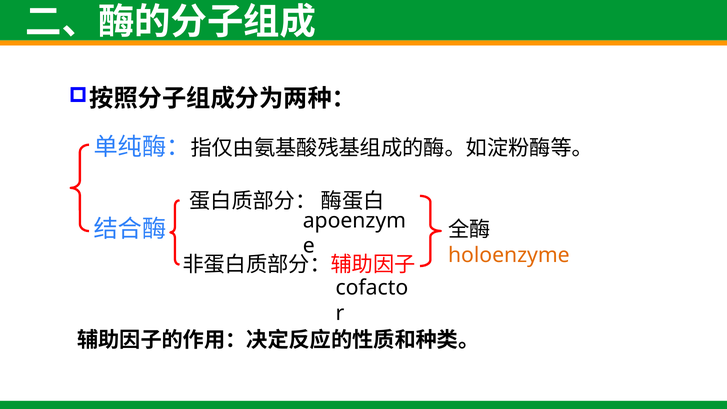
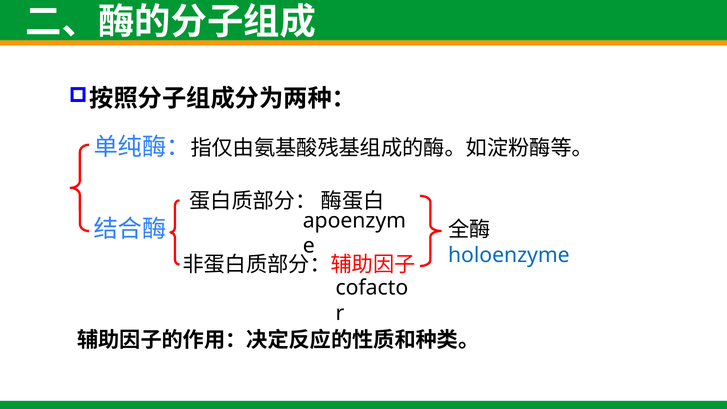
holoenzyme colour: orange -> blue
